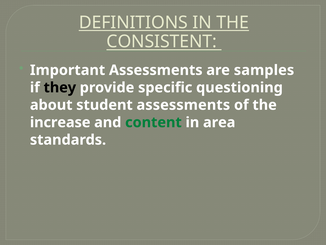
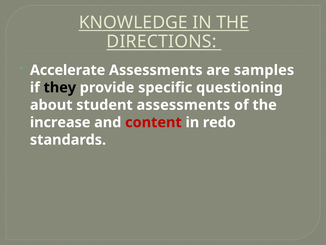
DEFINITIONS: DEFINITIONS -> KNOWLEDGE
CONSISTENT: CONSISTENT -> DIRECTIONS
Important: Important -> Accelerate
content colour: green -> red
area: area -> redo
